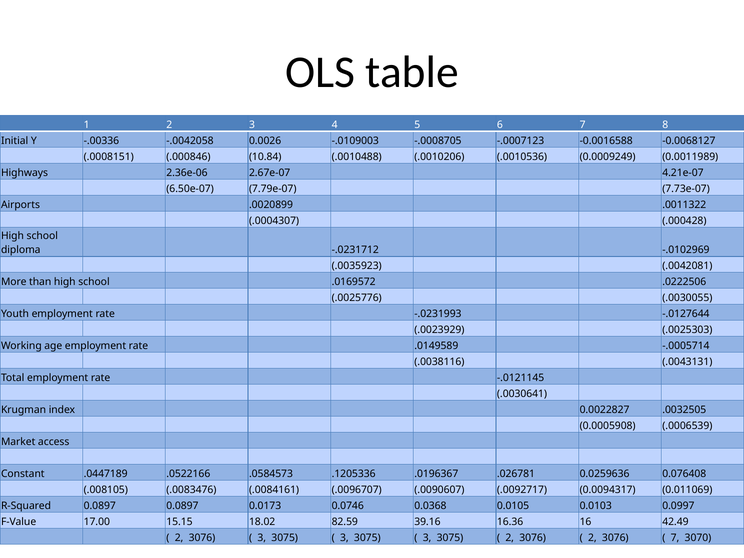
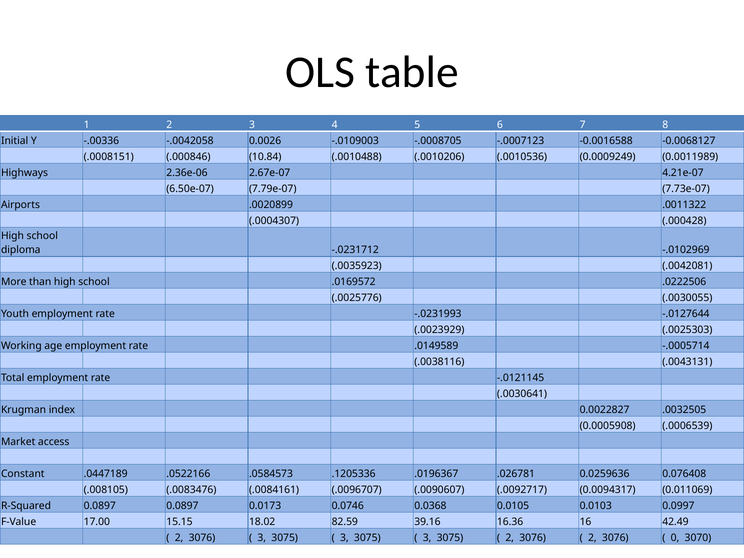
7 at (675, 538): 7 -> 0
